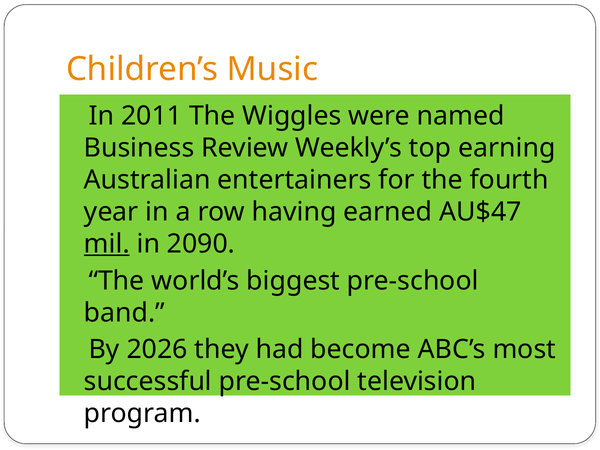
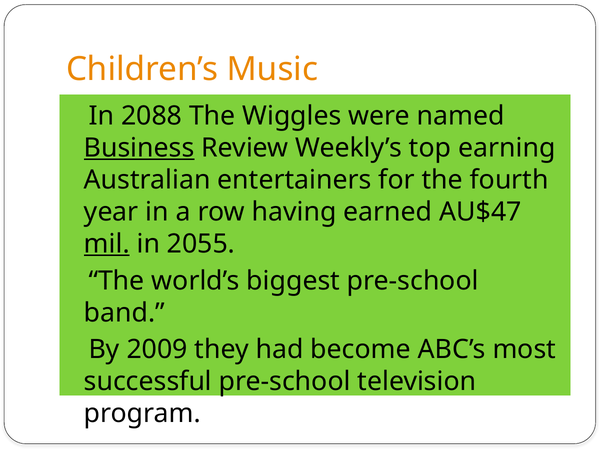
2011: 2011 -> 2088
Business underline: none -> present
2090: 2090 -> 2055
2026: 2026 -> 2009
